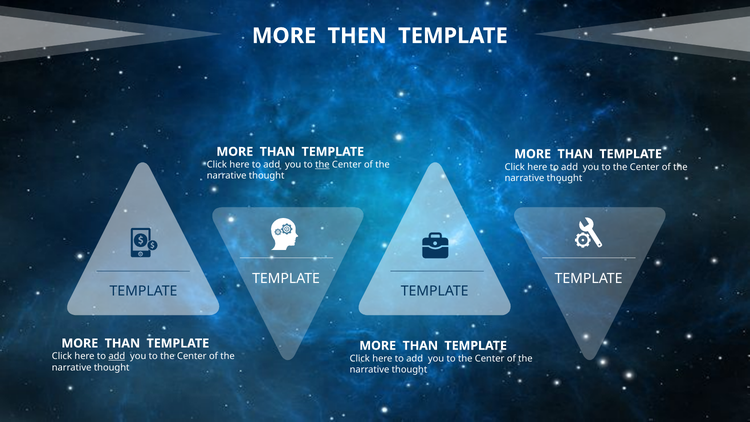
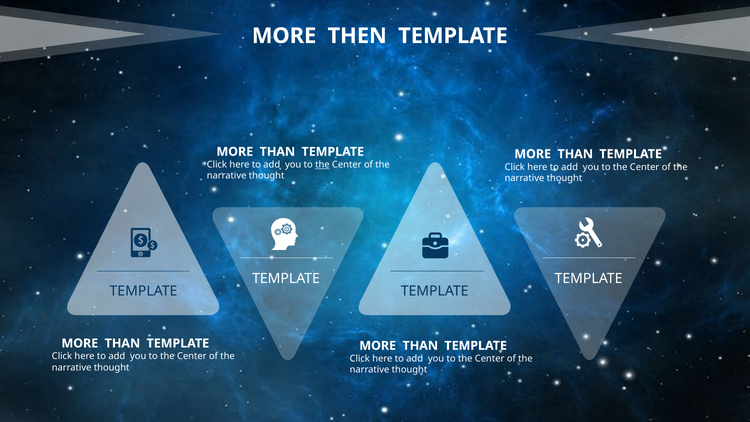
add at (117, 356) underline: present -> none
